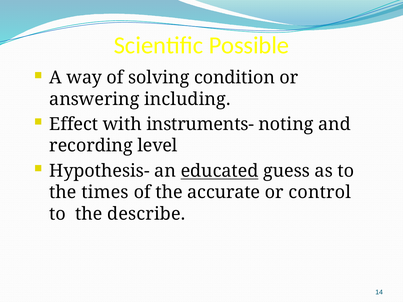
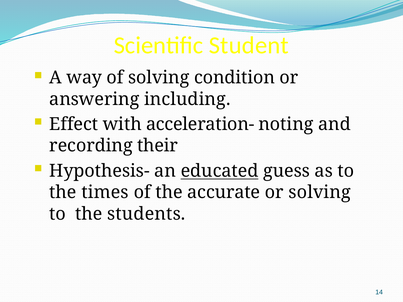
Possible: Possible -> Student
instruments-: instruments- -> acceleration-
level: level -> their
or control: control -> solving
describe: describe -> students
